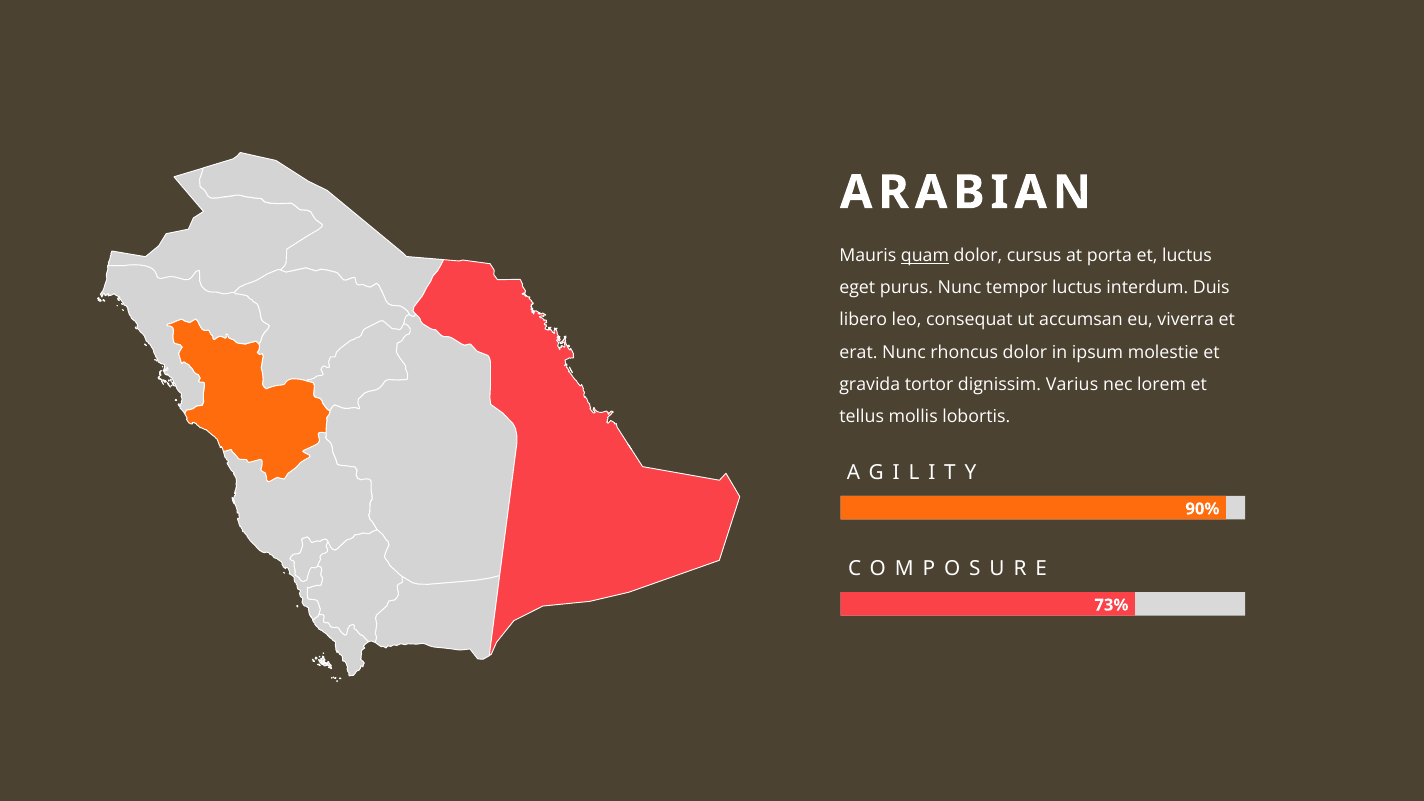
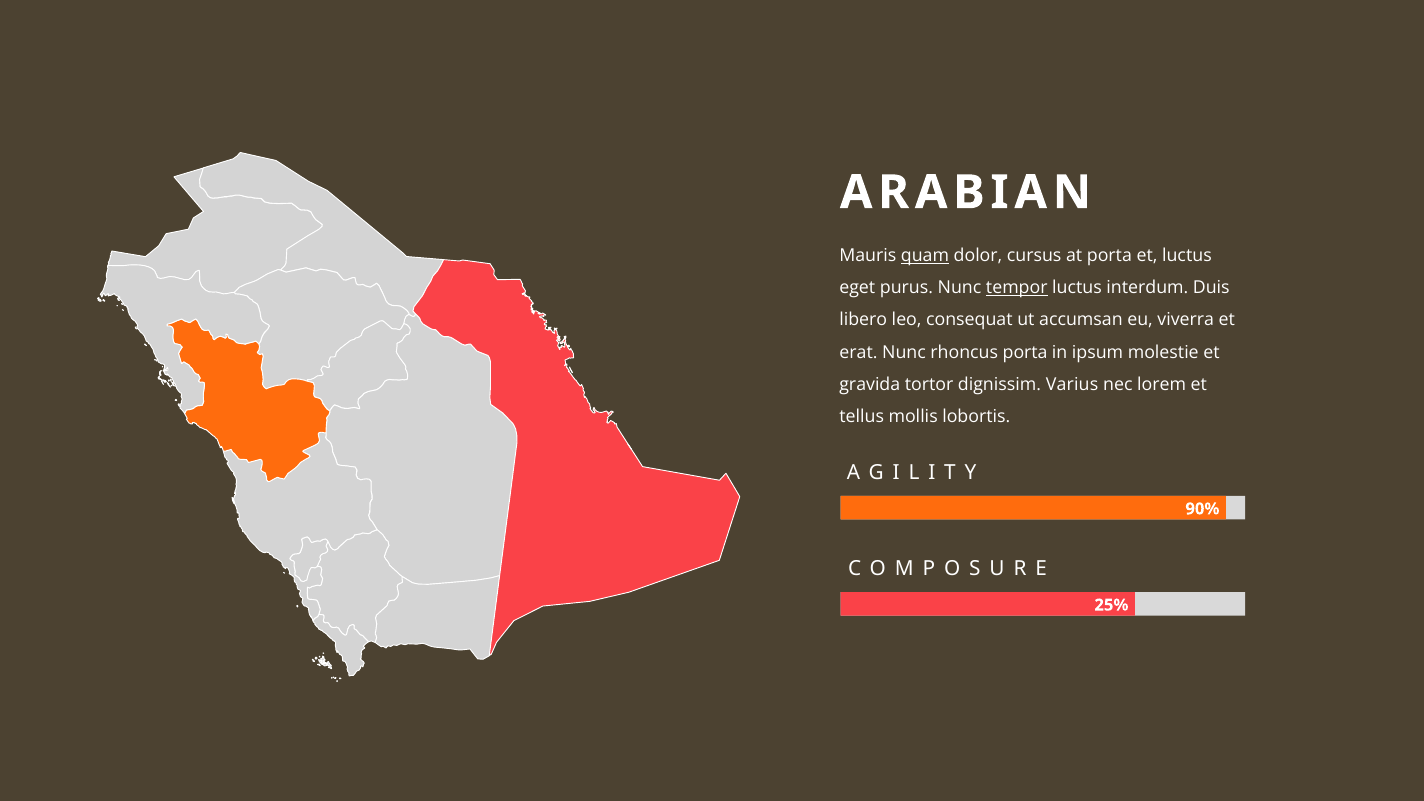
tempor underline: none -> present
rhoncus dolor: dolor -> porta
73%: 73% -> 25%
